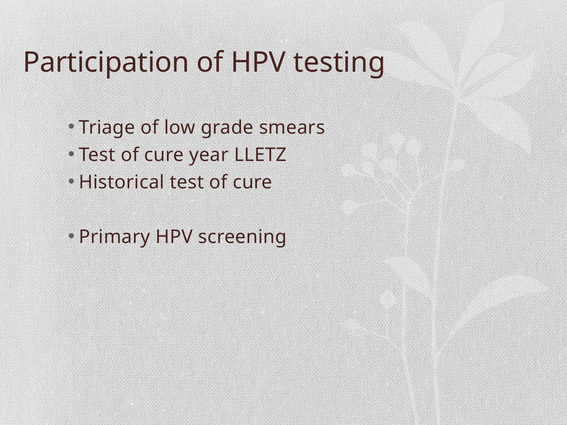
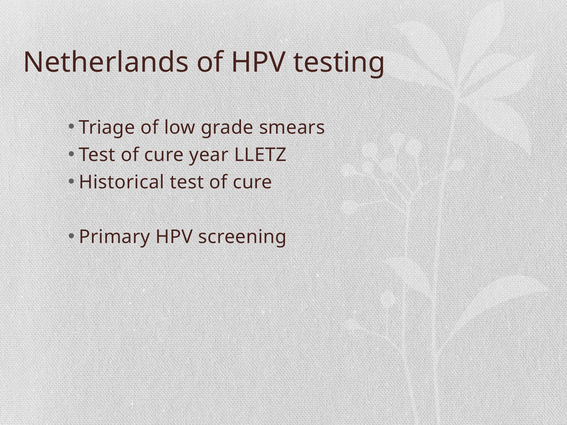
Participation: Participation -> Netherlands
